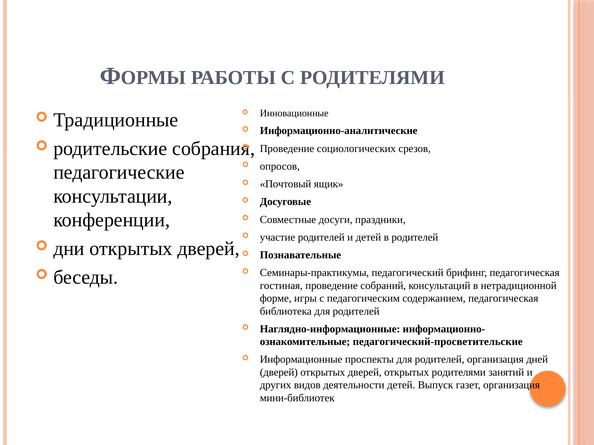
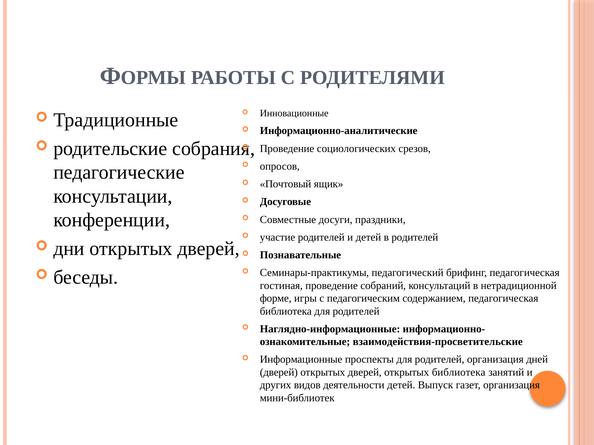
педагогический-просветительские: педагогический-просветительские -> взаимодействия-просветительские
открытых родителями: родителями -> библиотека
